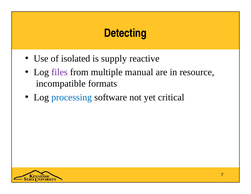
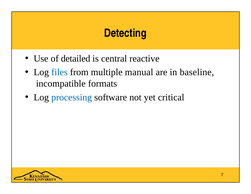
isolated: isolated -> detailed
supply: supply -> central
files colour: purple -> blue
resource: resource -> baseline
